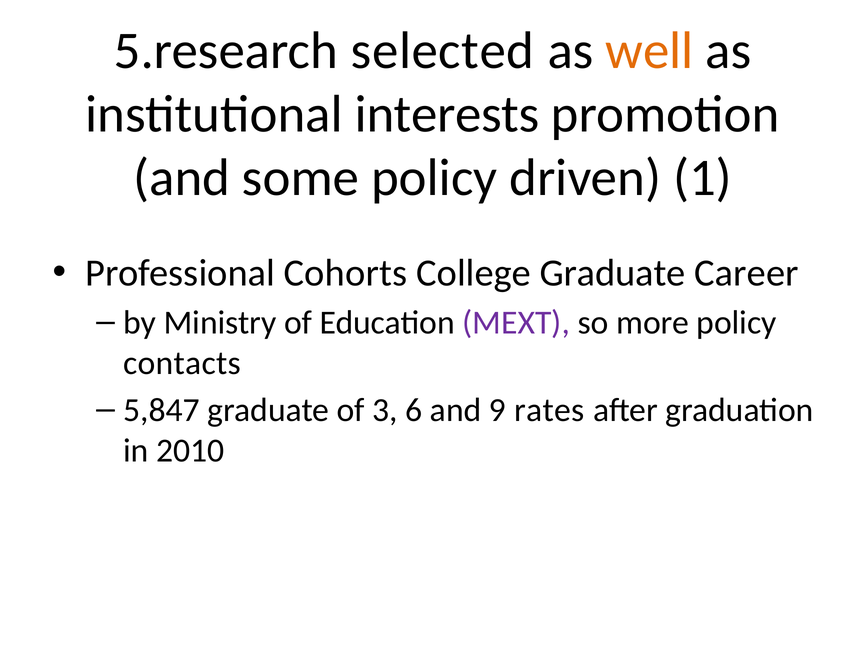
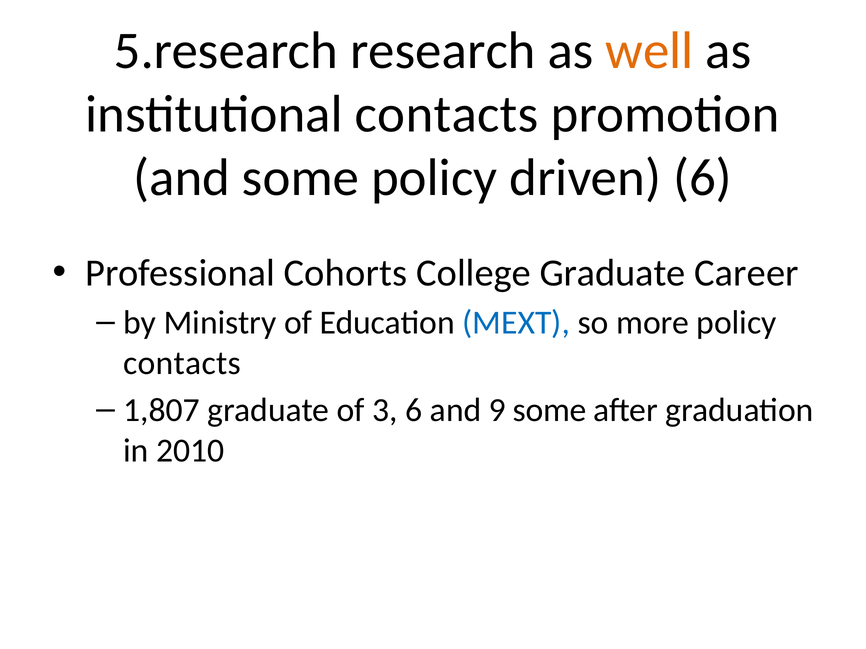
selected: selected -> research
institutional interests: interests -> contacts
driven 1: 1 -> 6
MEXT colour: purple -> blue
5,847: 5,847 -> 1,807
9 rates: rates -> some
